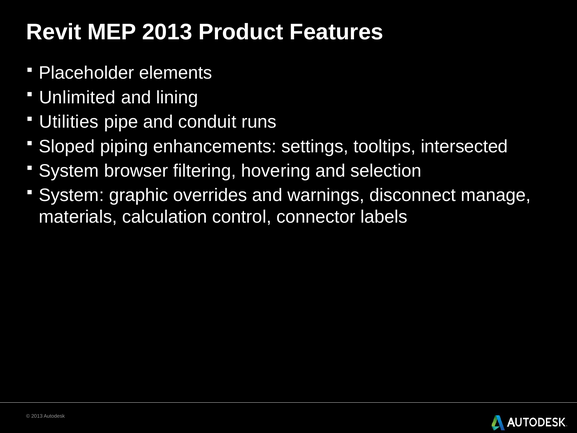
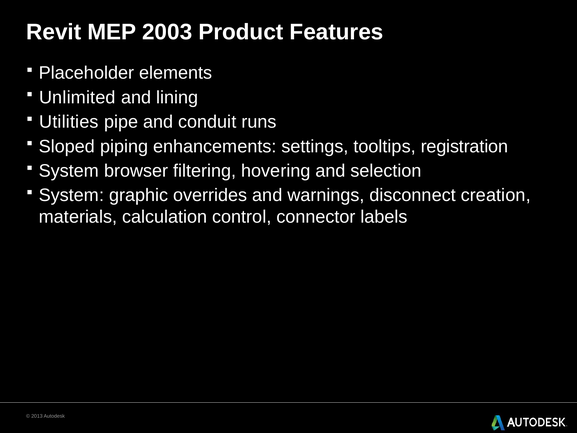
MEP 2013: 2013 -> 2003
intersected: intersected -> registration
manage: manage -> creation
